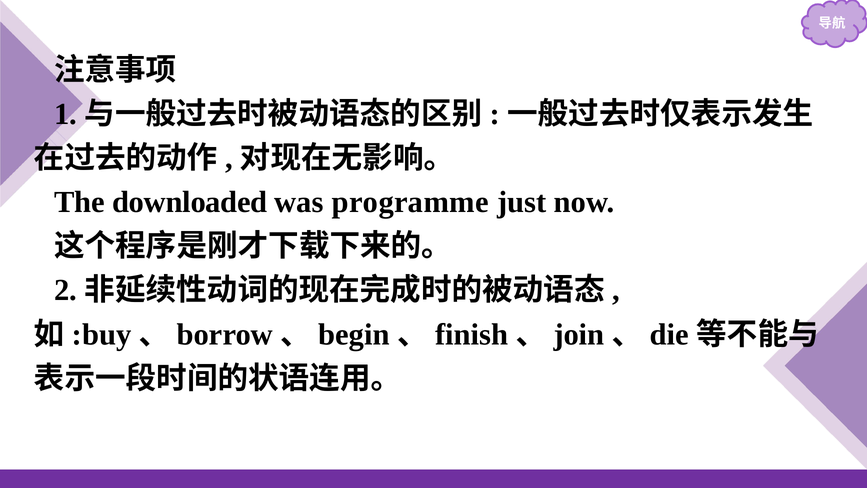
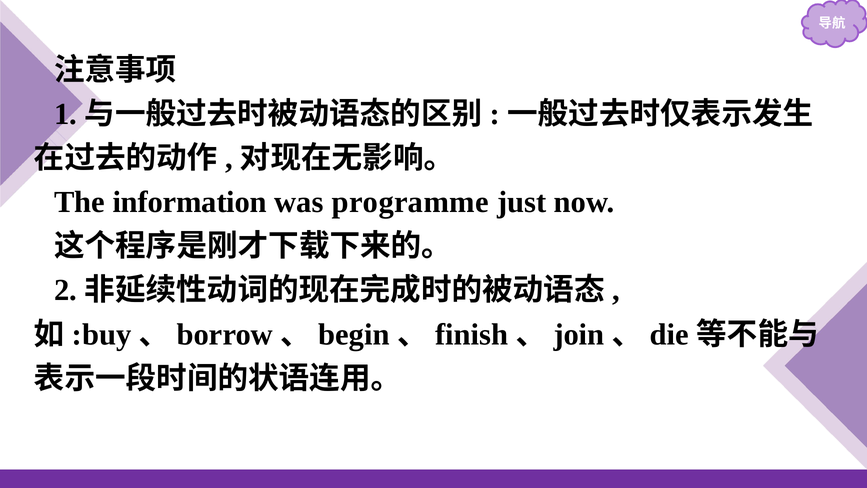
downloaded: downloaded -> information
